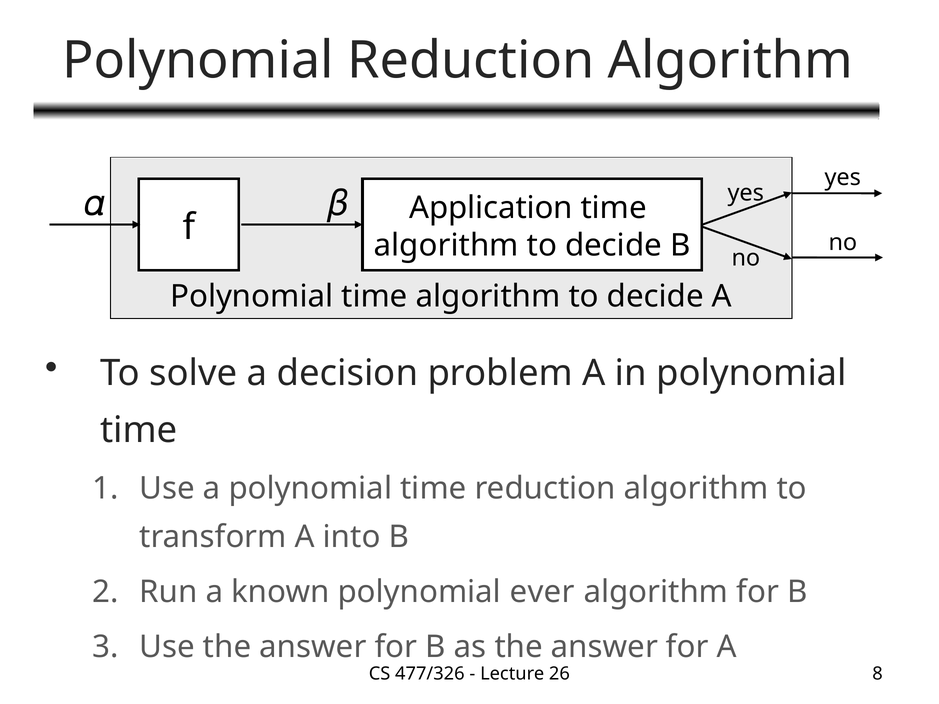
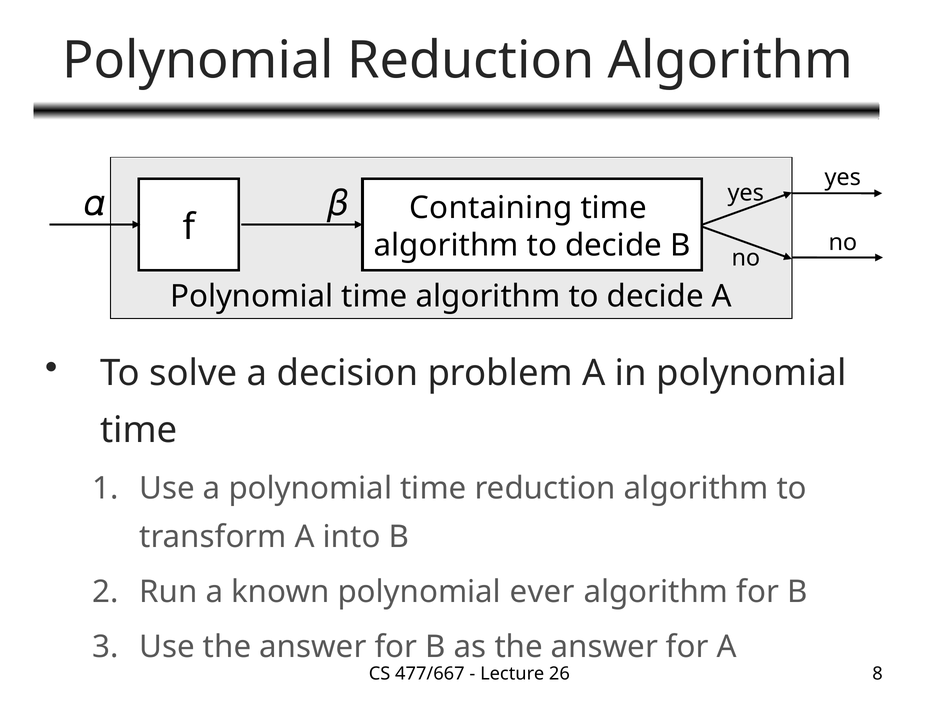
Application: Application -> Containing
477/326: 477/326 -> 477/667
